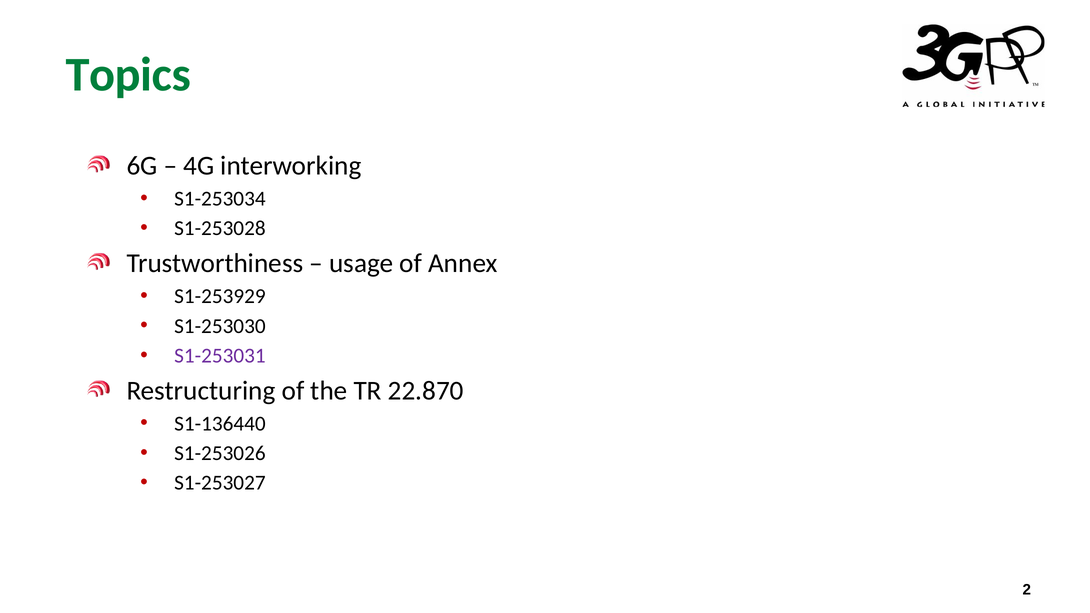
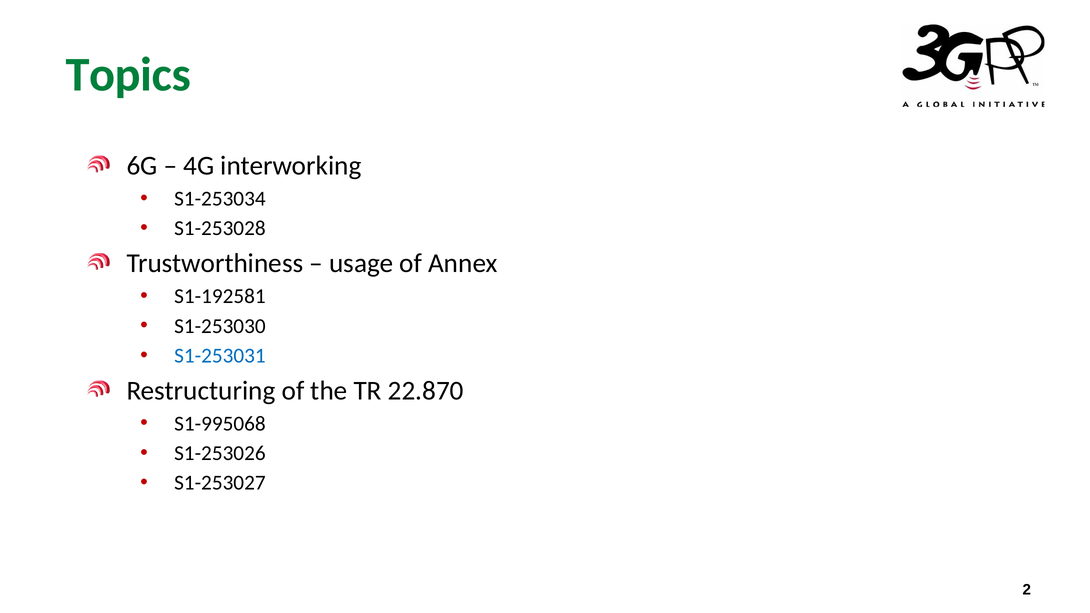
S1-253929: S1-253929 -> S1-192581
S1-253031 colour: purple -> blue
S1-136440: S1-136440 -> S1-995068
